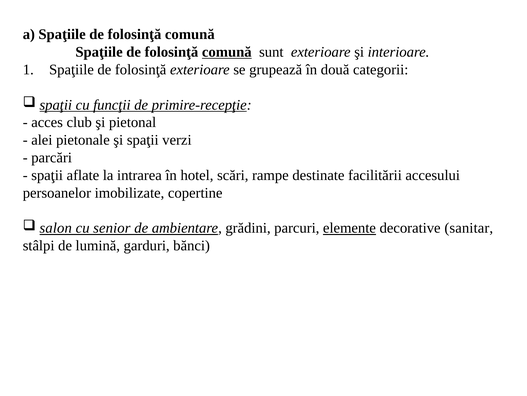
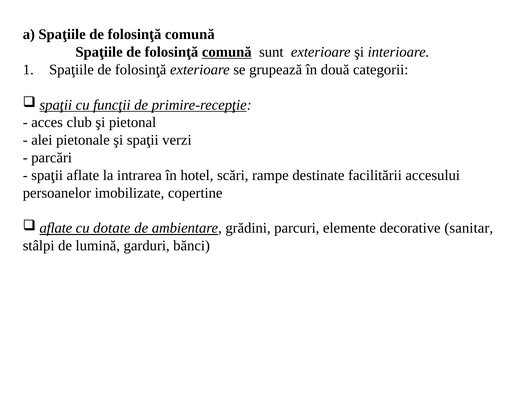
salon at (56, 228): salon -> aflate
senior: senior -> dotate
elemente underline: present -> none
